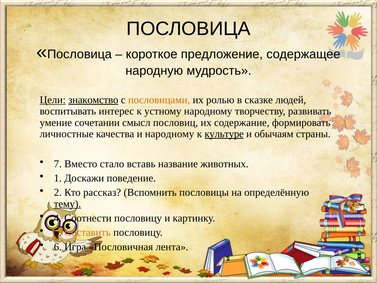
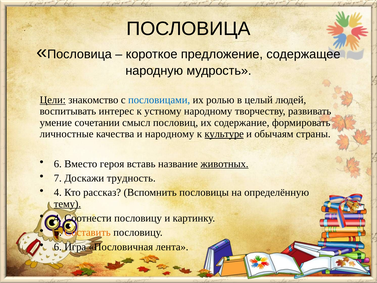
знакомство underline: present -> none
пословицами colour: orange -> blue
сказке: сказке -> целый
7 at (58, 164): 7 -> 6
стало: стало -> героя
животных underline: none -> present
1: 1 -> 7
поведение: поведение -> трудность
2 at (58, 192): 2 -> 4
